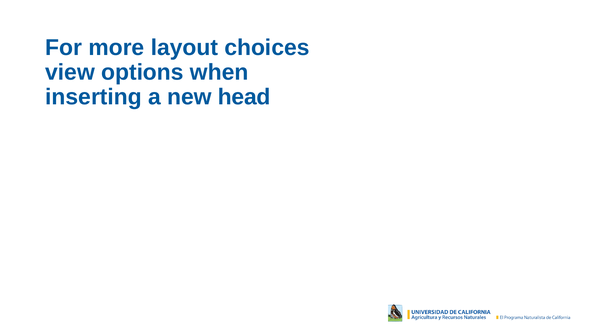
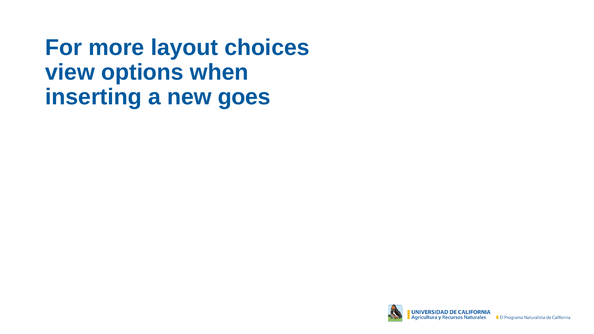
head: head -> goes
